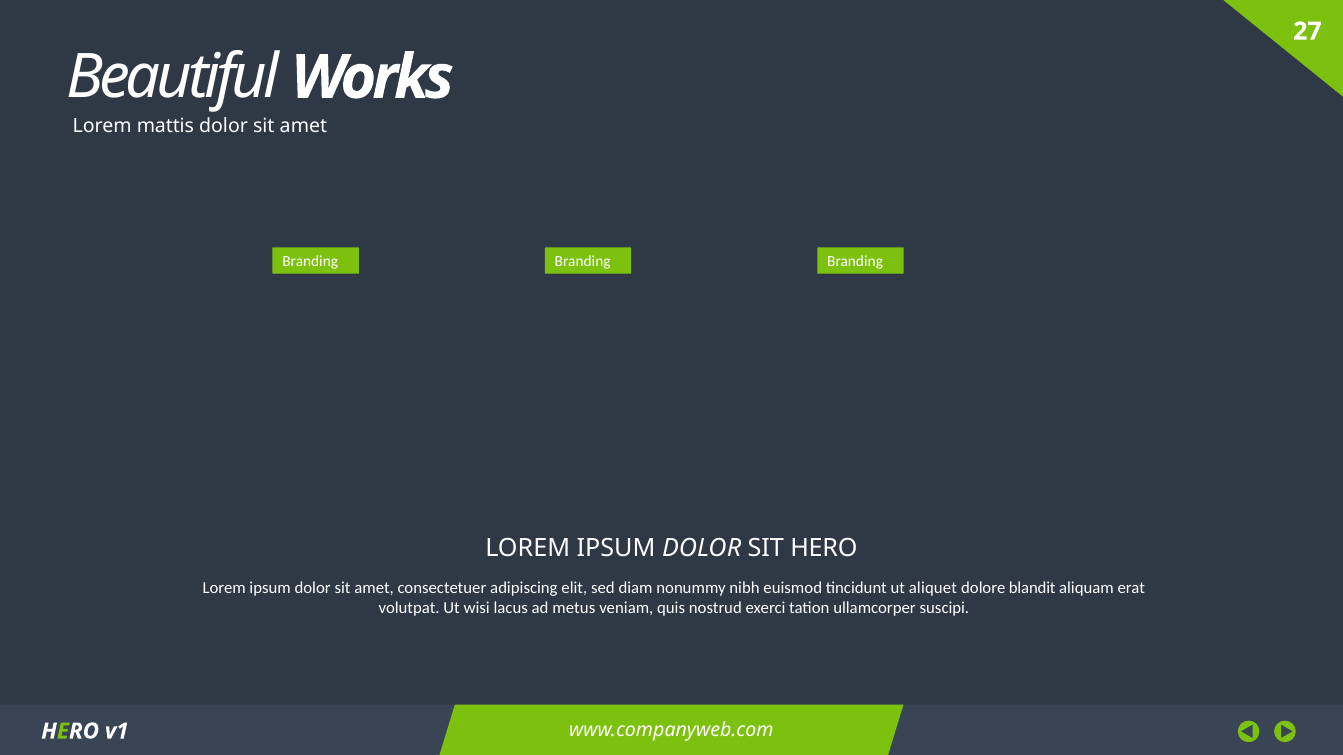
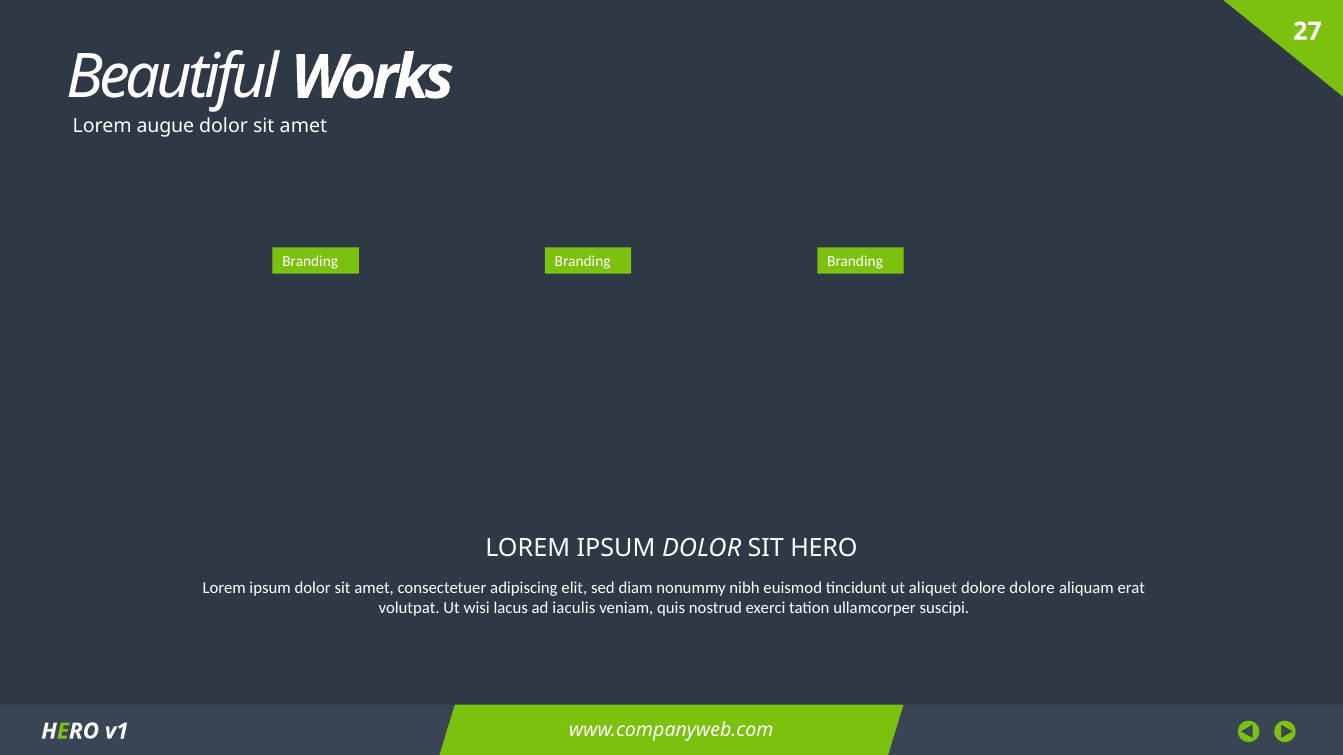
mattis: mattis -> augue
dolore blandit: blandit -> dolore
metus: metus -> iaculis
